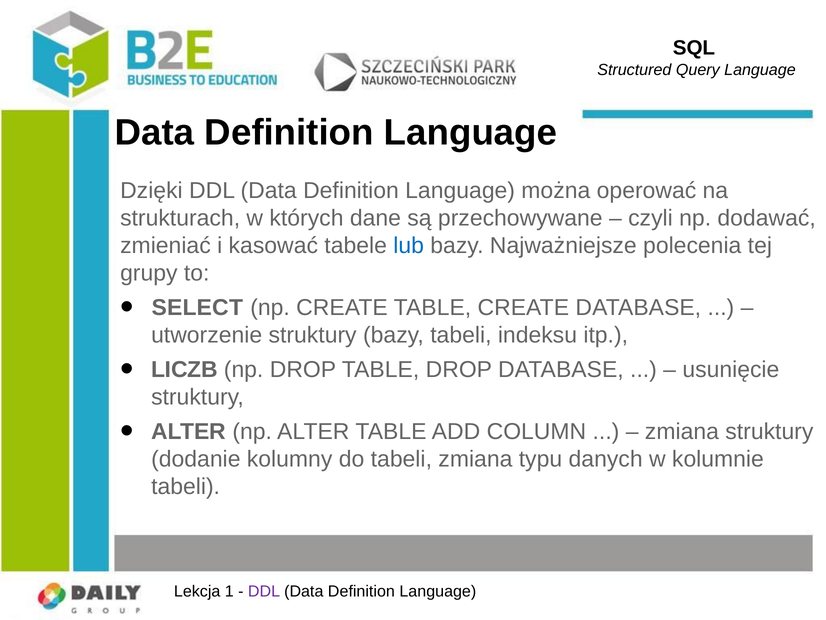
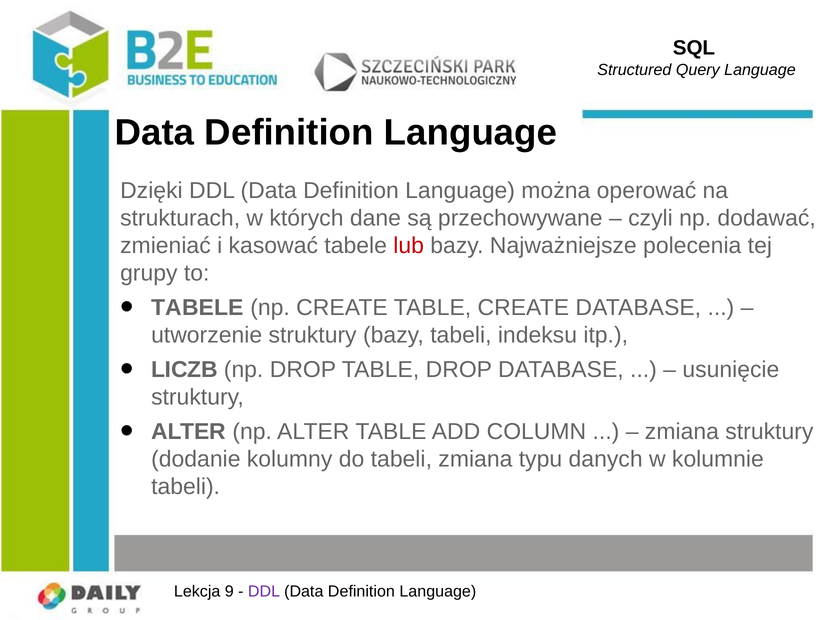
lub colour: blue -> red
SELECT at (197, 307): SELECT -> TABELE
1: 1 -> 9
